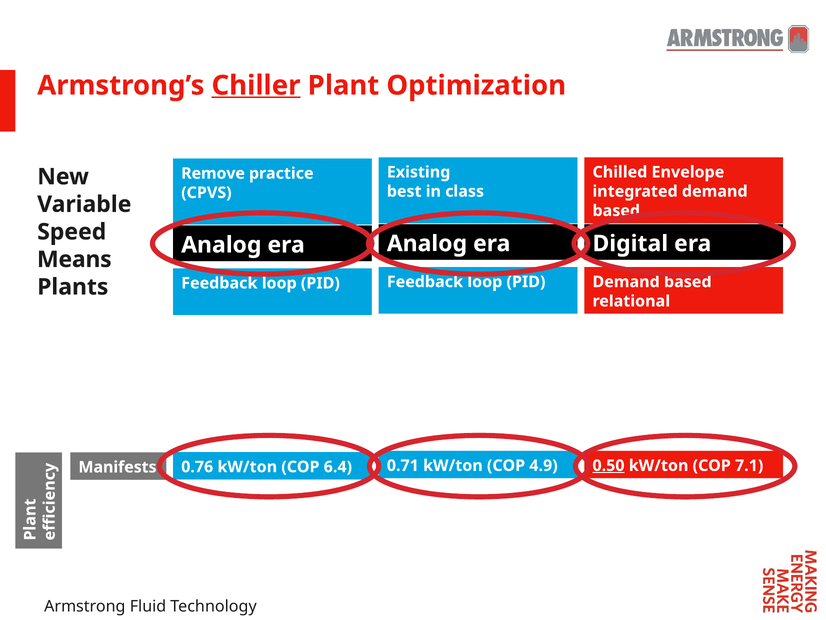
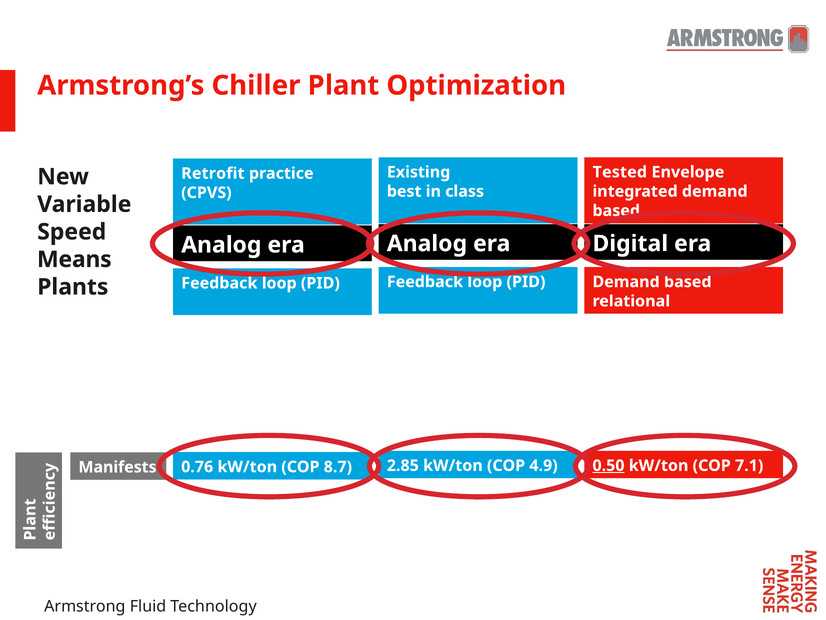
Chiller underline: present -> none
Chilled: Chilled -> Tested
Remove: Remove -> Retrofit
0.71: 0.71 -> 2.85
6.4: 6.4 -> 8.7
